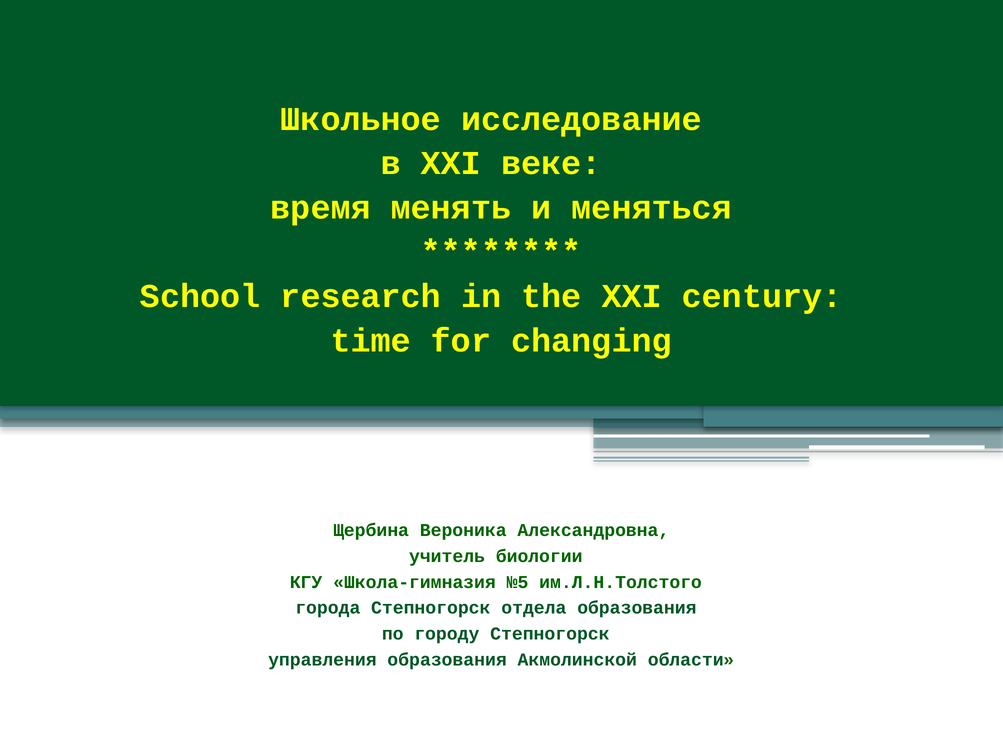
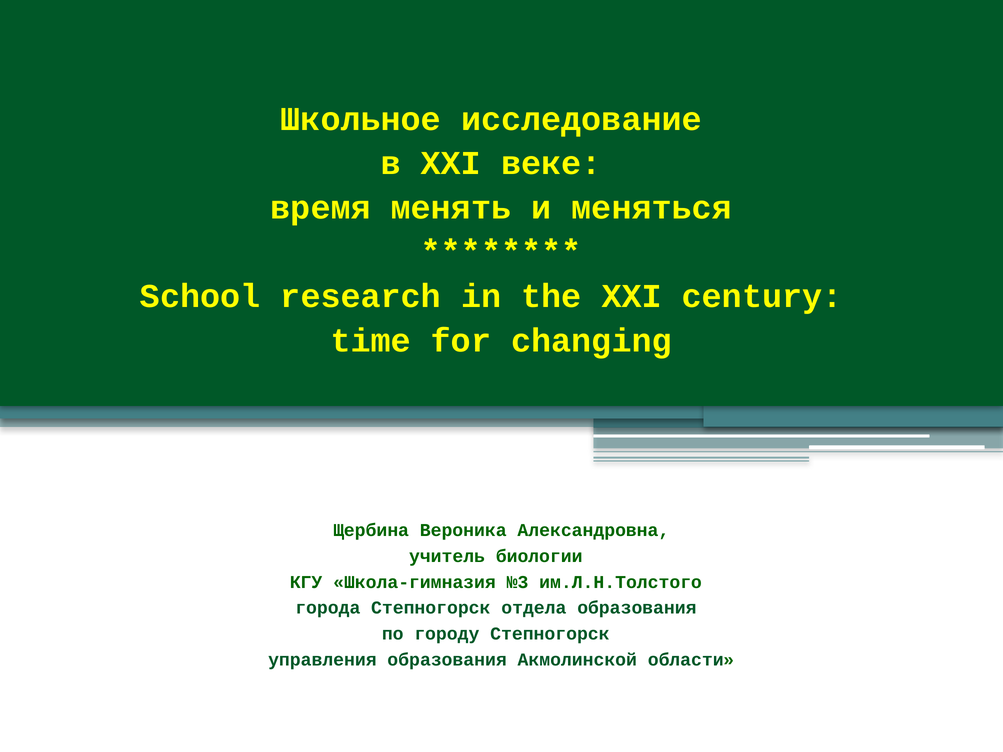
№5: №5 -> №3
